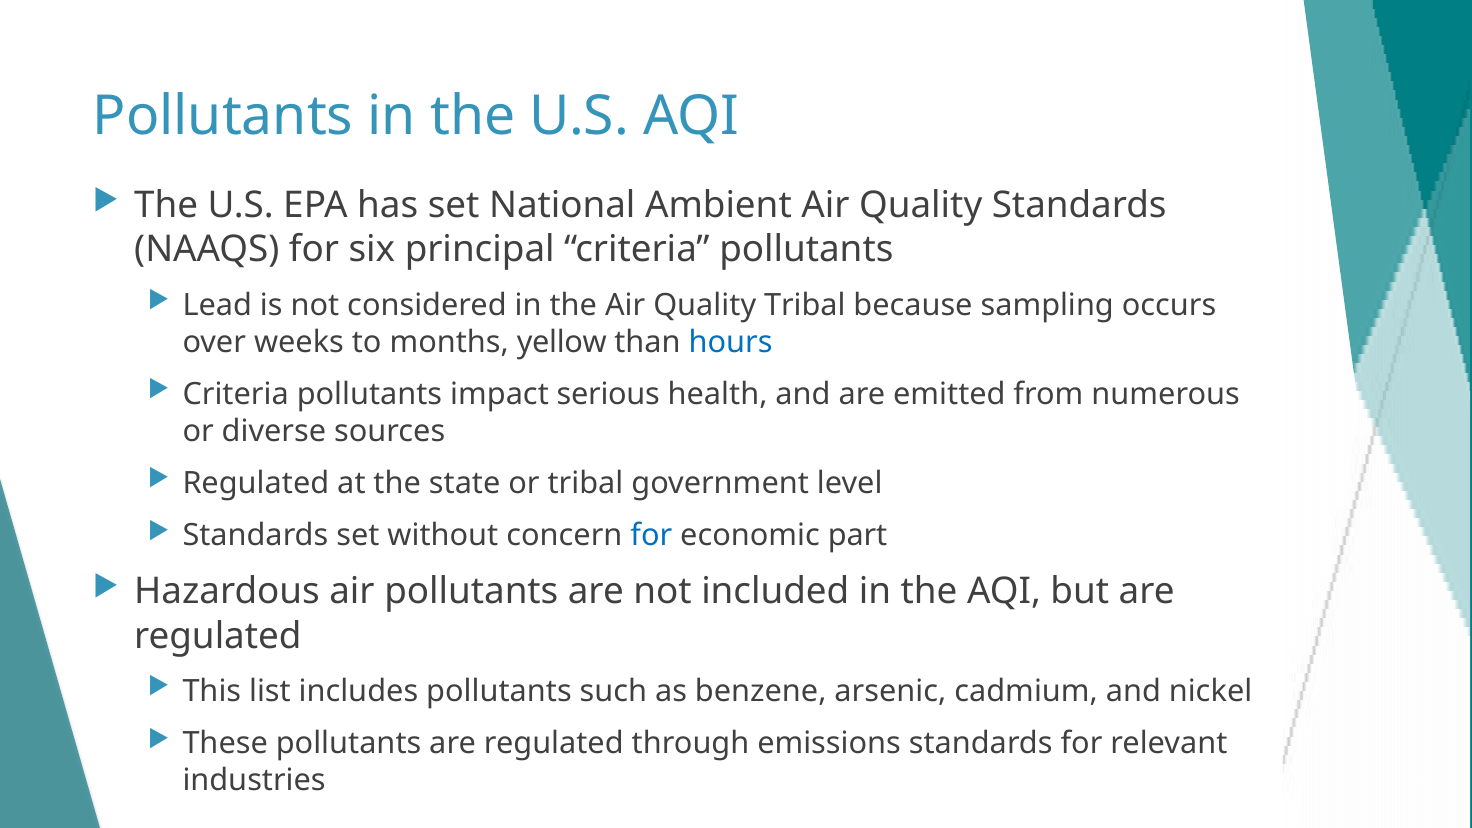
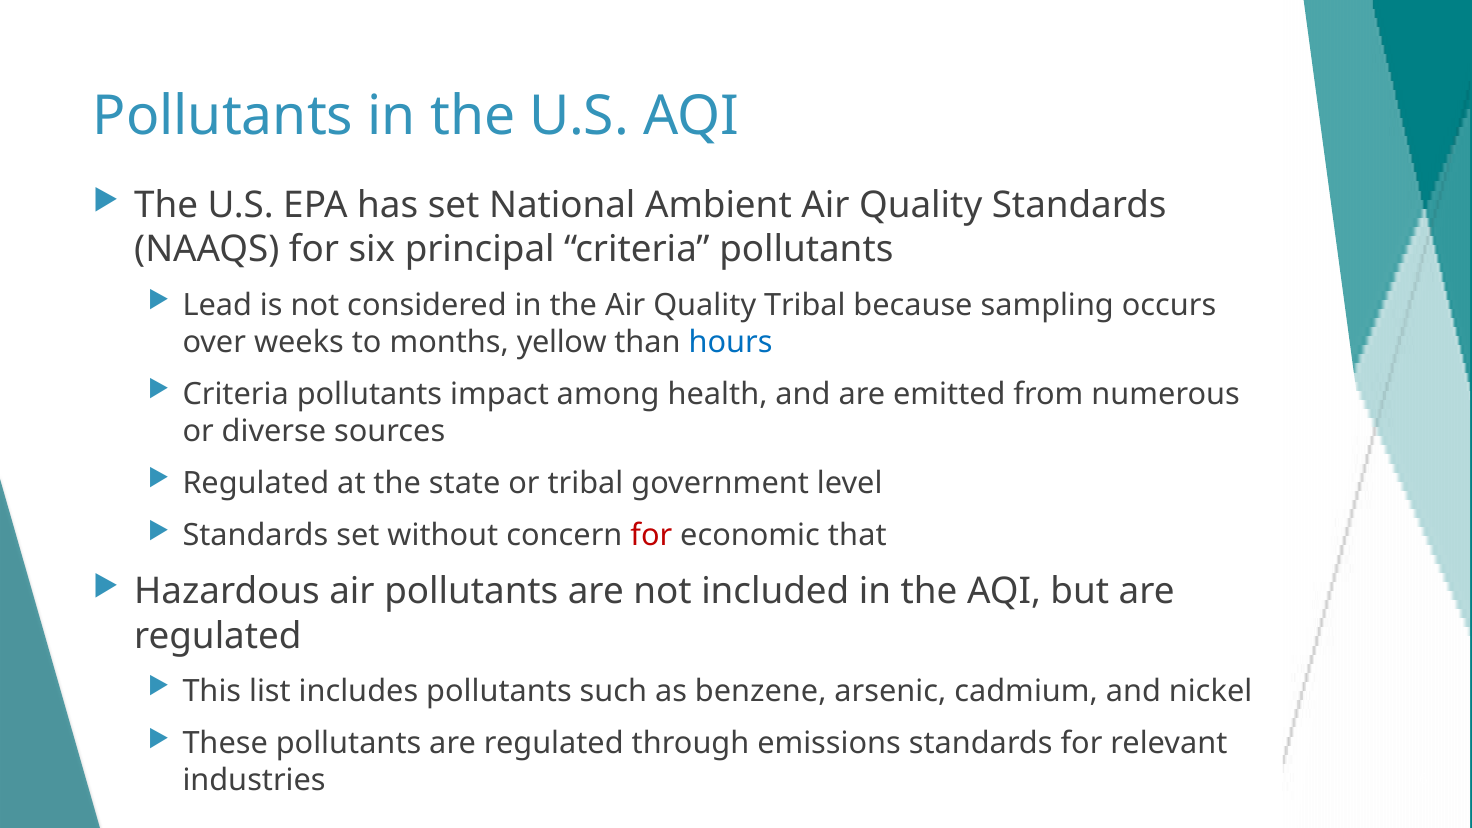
serious: serious -> among
for at (651, 536) colour: blue -> red
part: part -> that
